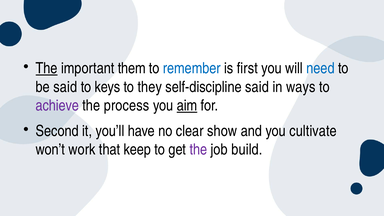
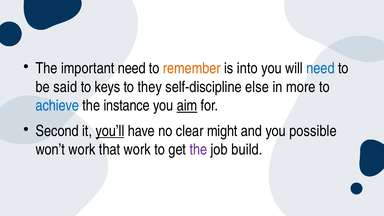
The at (47, 68) underline: present -> none
important them: them -> need
remember colour: blue -> orange
first: first -> into
self-discipline said: said -> else
ways: ways -> more
achieve colour: purple -> blue
process: process -> instance
you’ll underline: none -> present
show: show -> might
cultivate: cultivate -> possible
that keep: keep -> work
